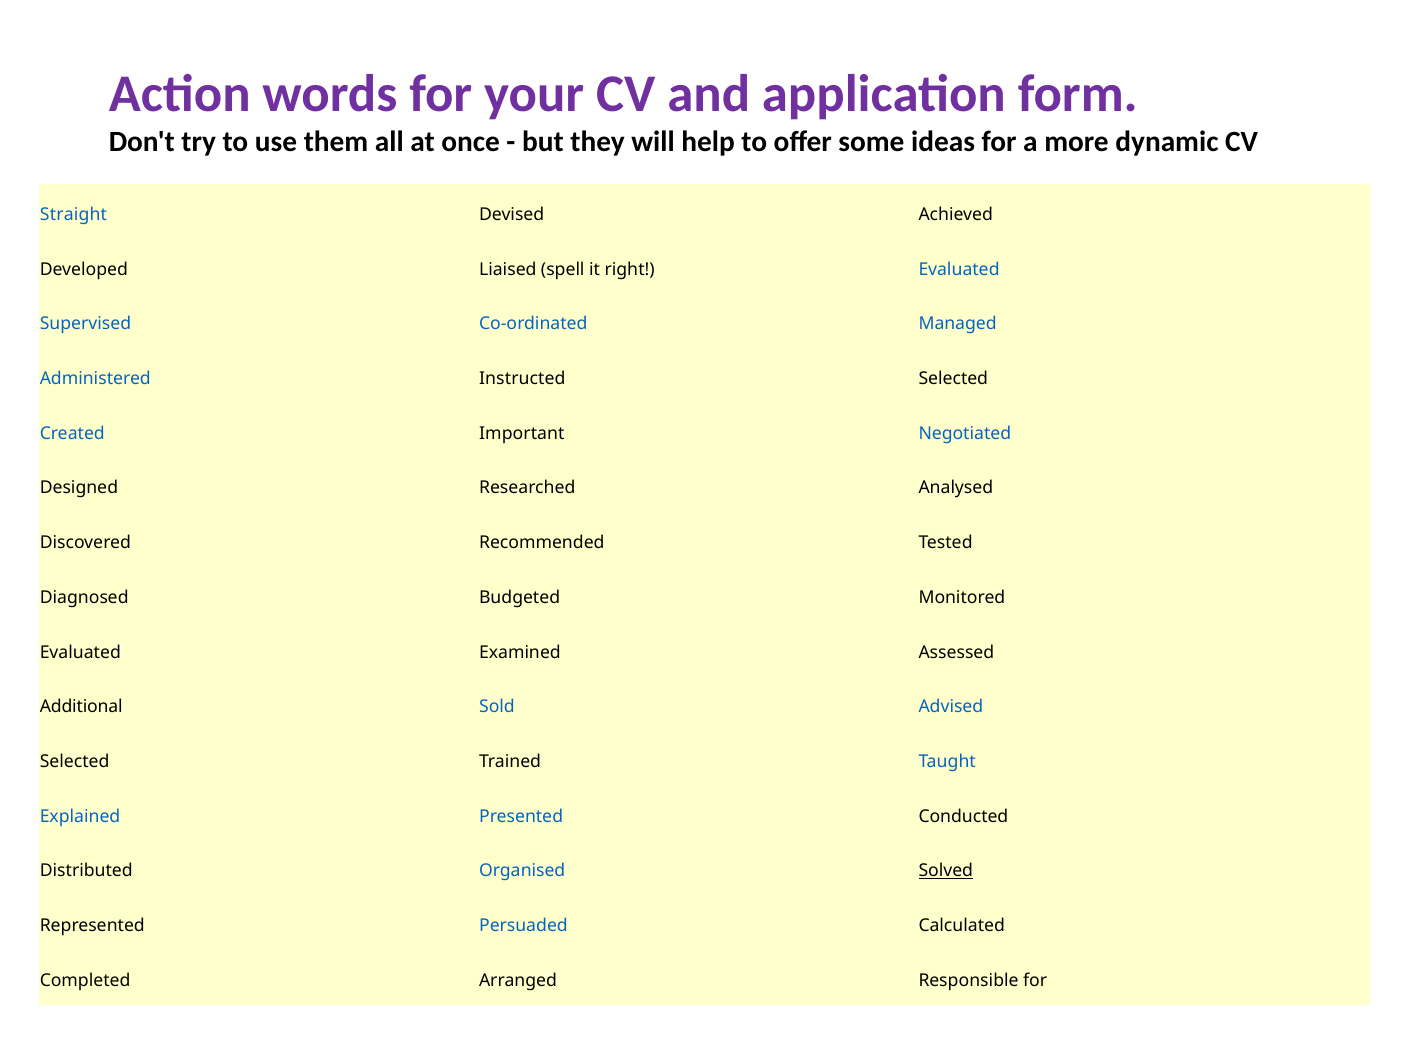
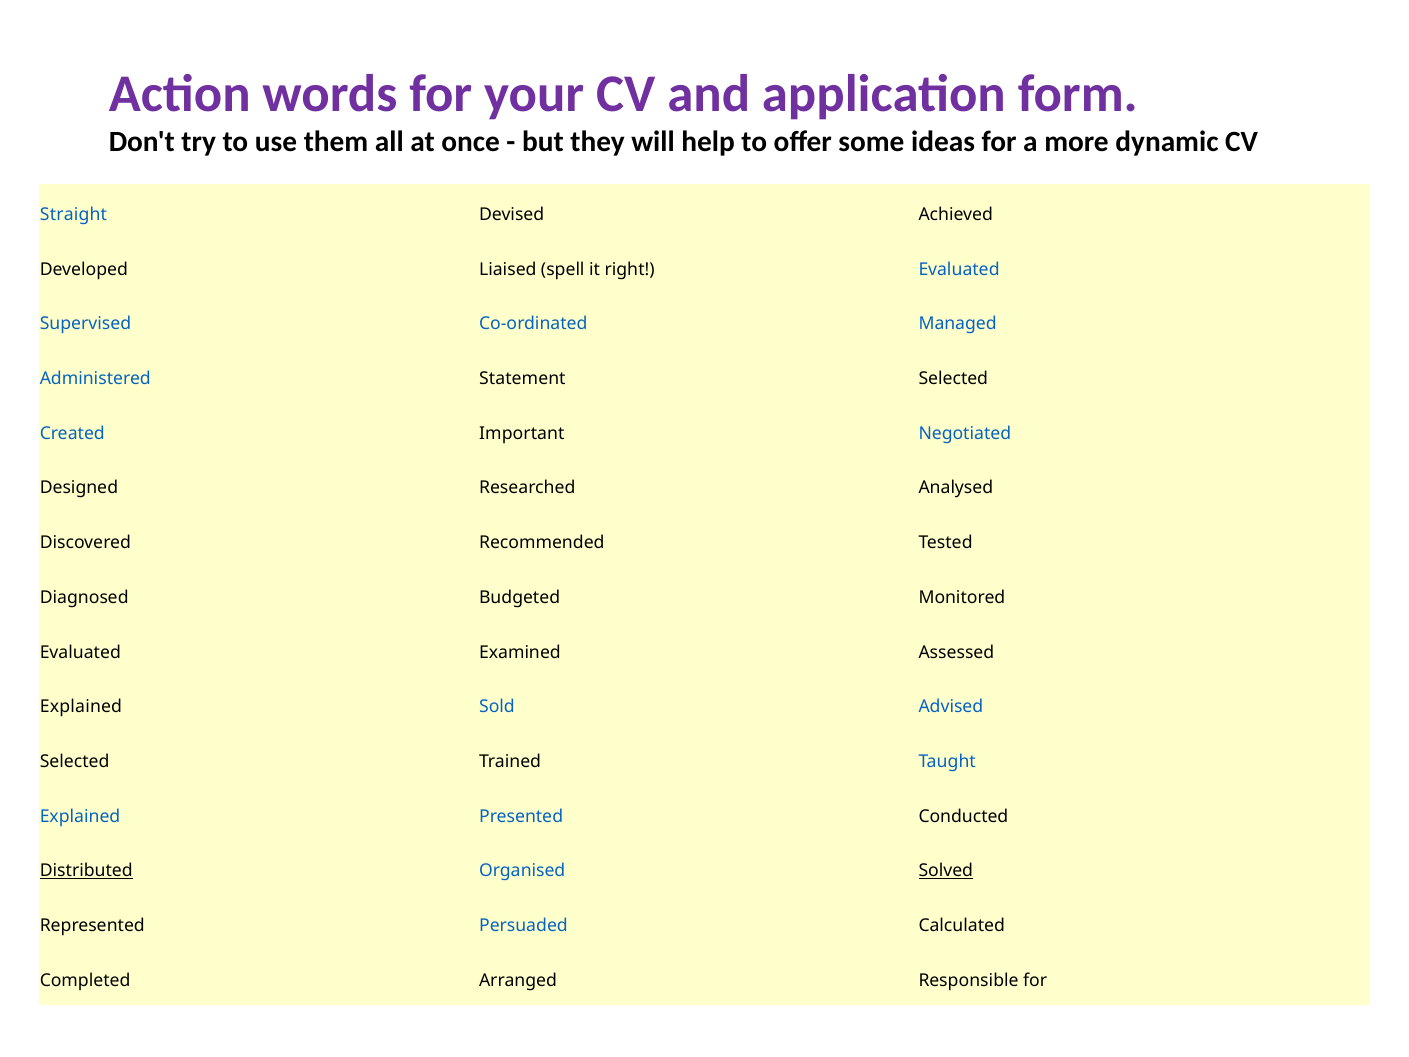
Instructed: Instructed -> Statement
Additional at (81, 707): Additional -> Explained
Distributed underline: none -> present
